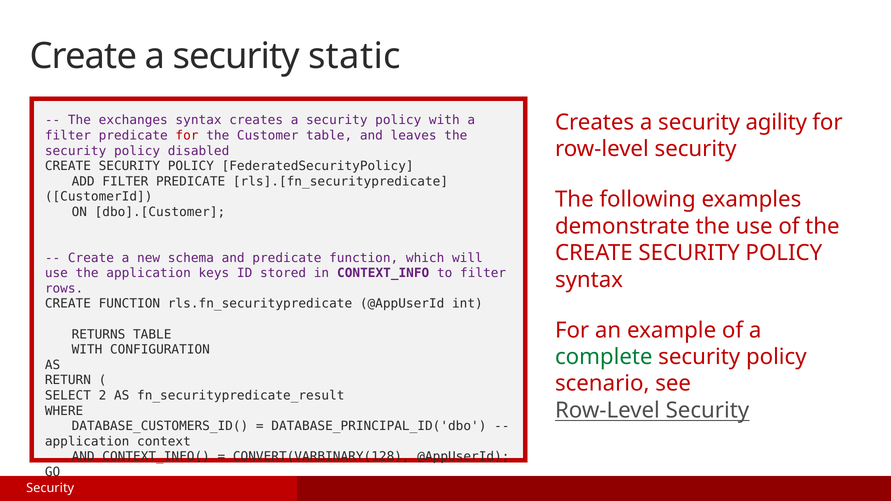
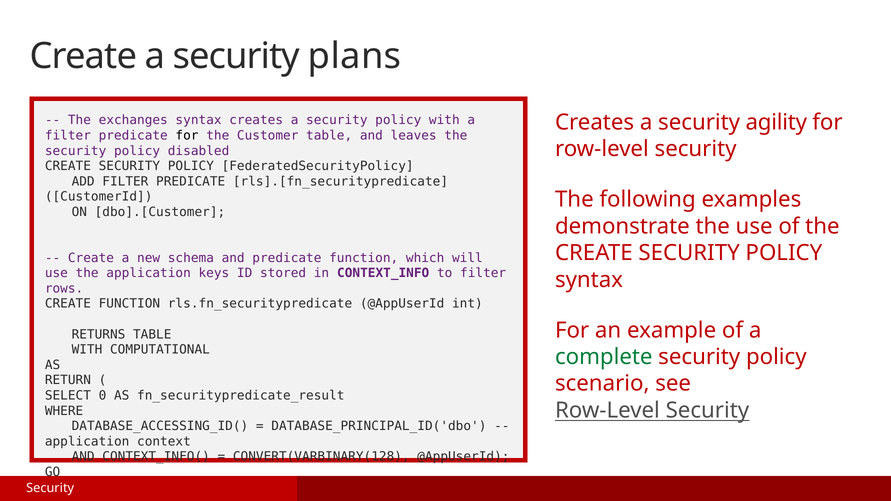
static: static -> plans
for at (187, 136) colour: red -> black
CONFIGURATION: CONFIGURATION -> COMPUTATIONAL
2: 2 -> 0
DATABASE_CUSTOMERS_ID(: DATABASE_CUSTOMERS_ID( -> DATABASE_ACCESSING_ID(
